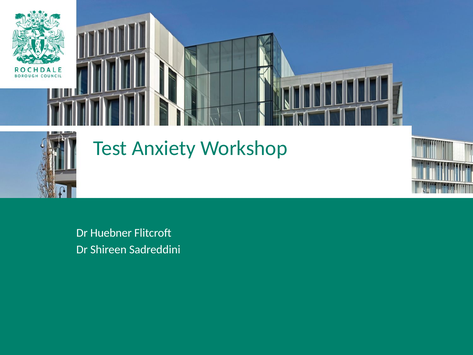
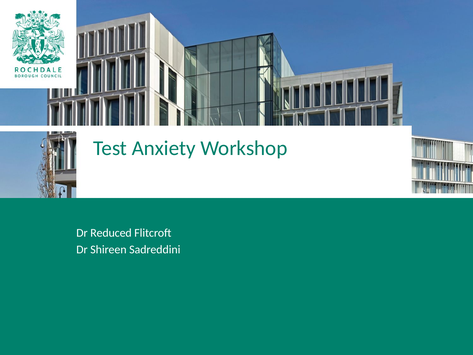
Huebner: Huebner -> Reduced
